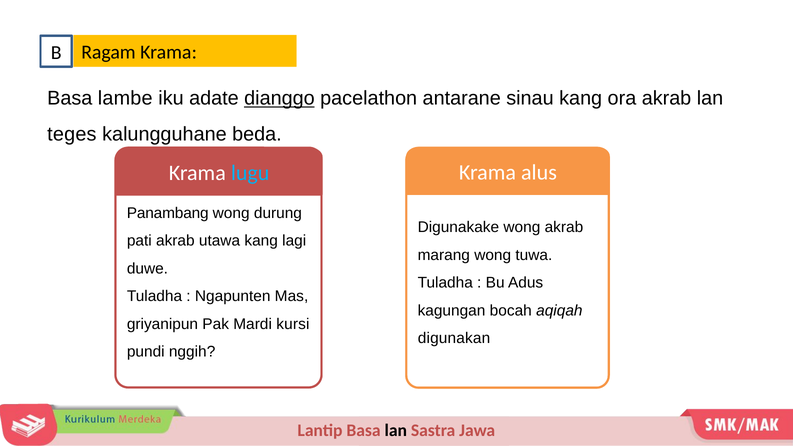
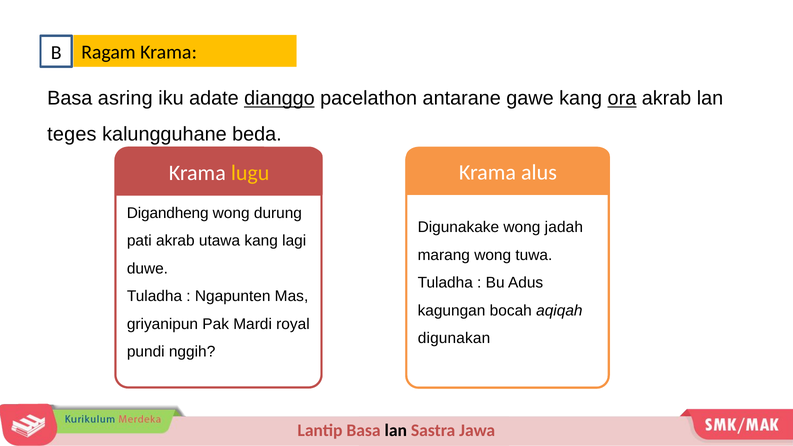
lambe: lambe -> asring
sinau: sinau -> gawe
ora underline: none -> present
lugu colour: light blue -> yellow
Panambang: Panambang -> Digandheng
wong akrab: akrab -> jadah
kursi: kursi -> royal
